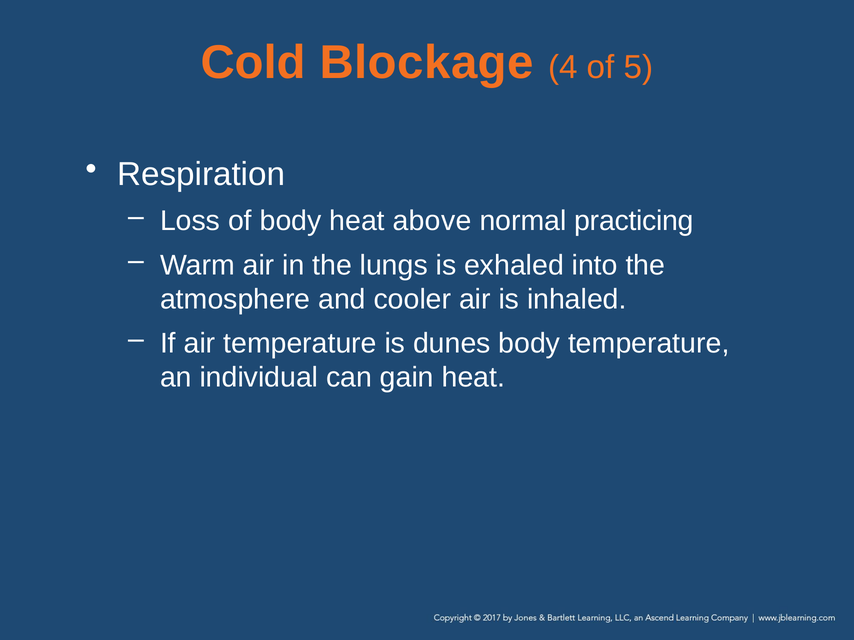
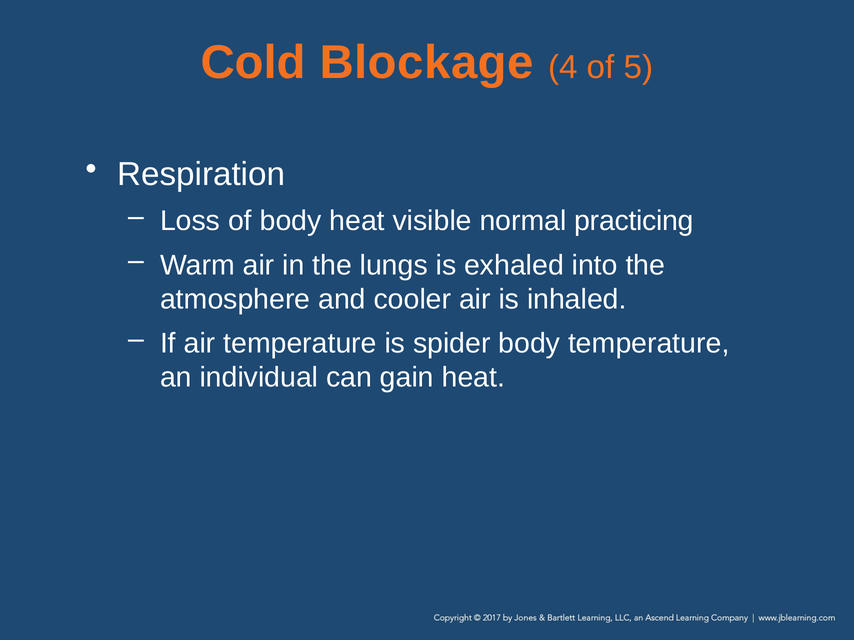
above: above -> visible
dunes: dunes -> spider
